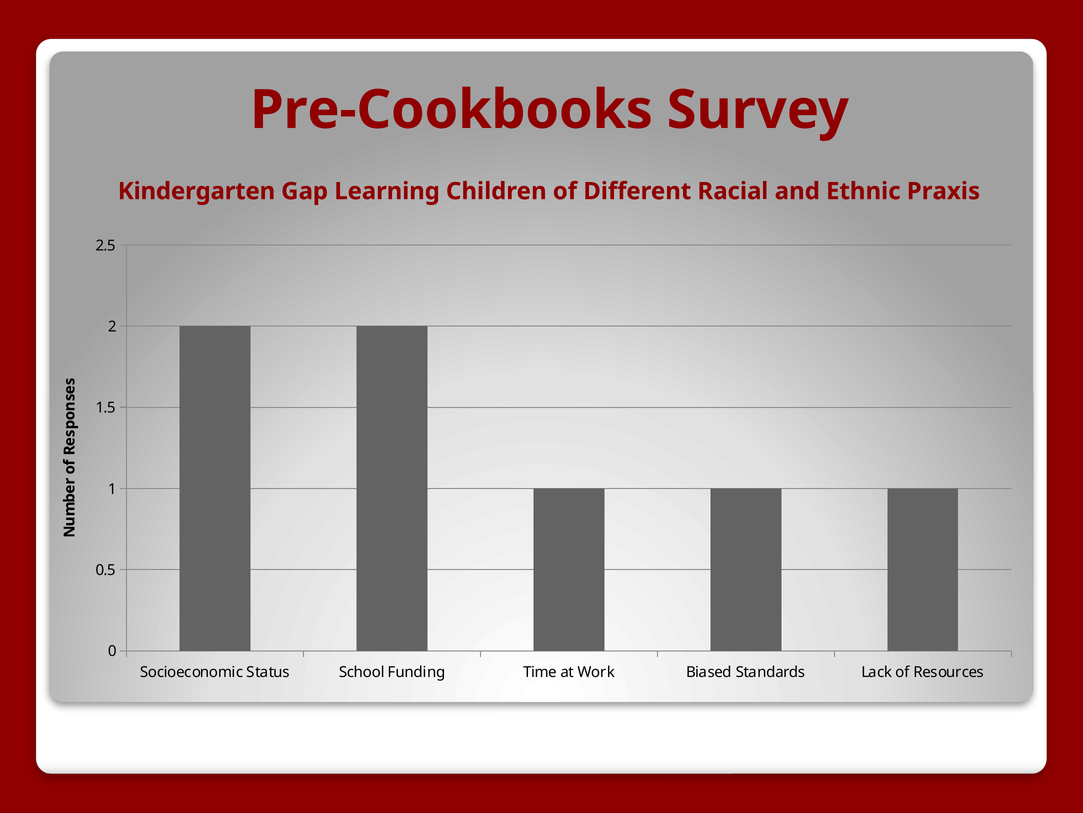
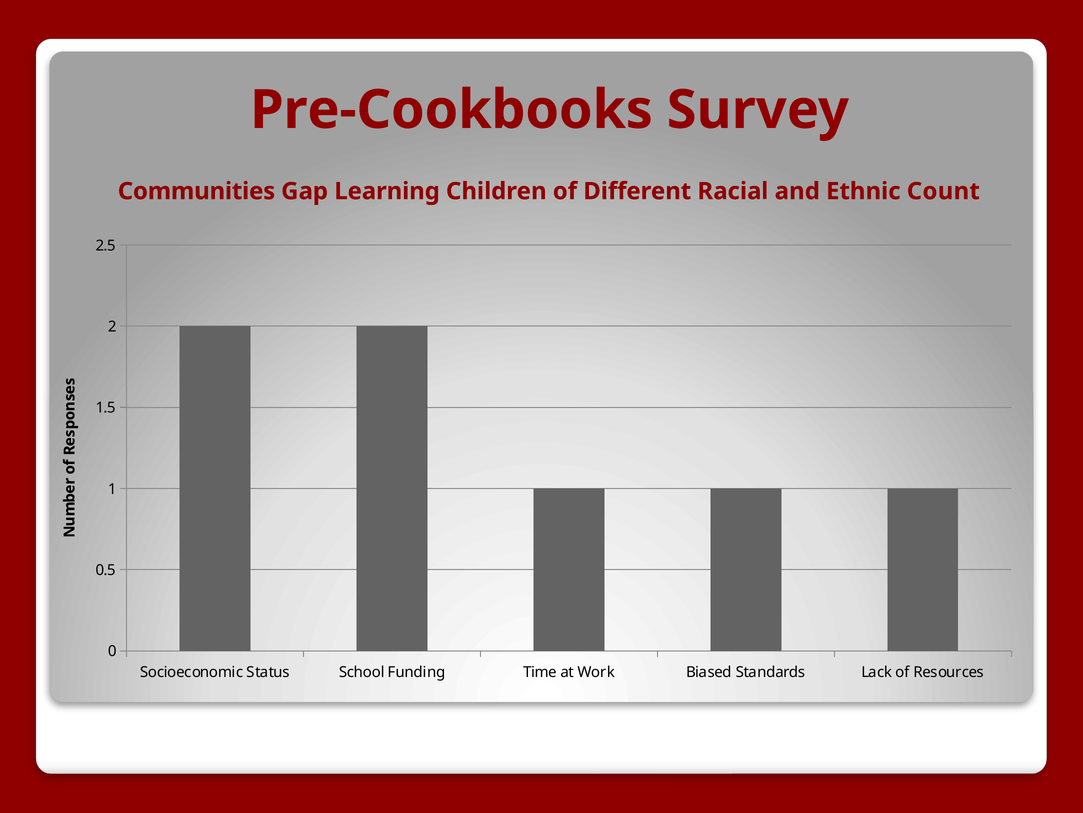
Kindergarten: Kindergarten -> Communities
Praxis: Praxis -> Count
